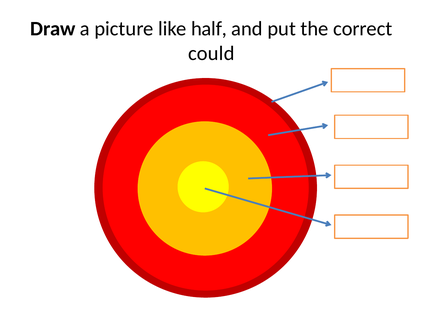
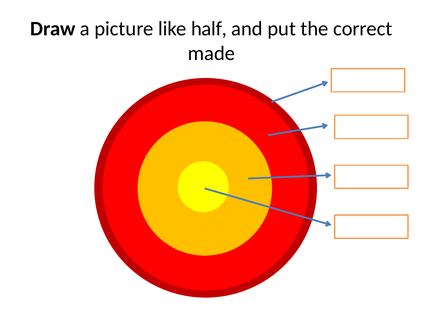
could: could -> made
